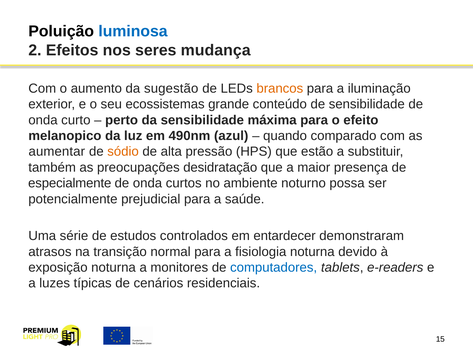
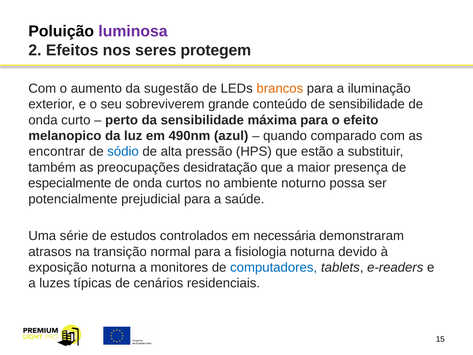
luminosa colour: blue -> purple
mudança: mudança -> protegem
ecossistemas: ecossistemas -> sobreviverem
aumentar: aumentar -> encontrar
sódio colour: orange -> blue
entardecer: entardecer -> necessária
